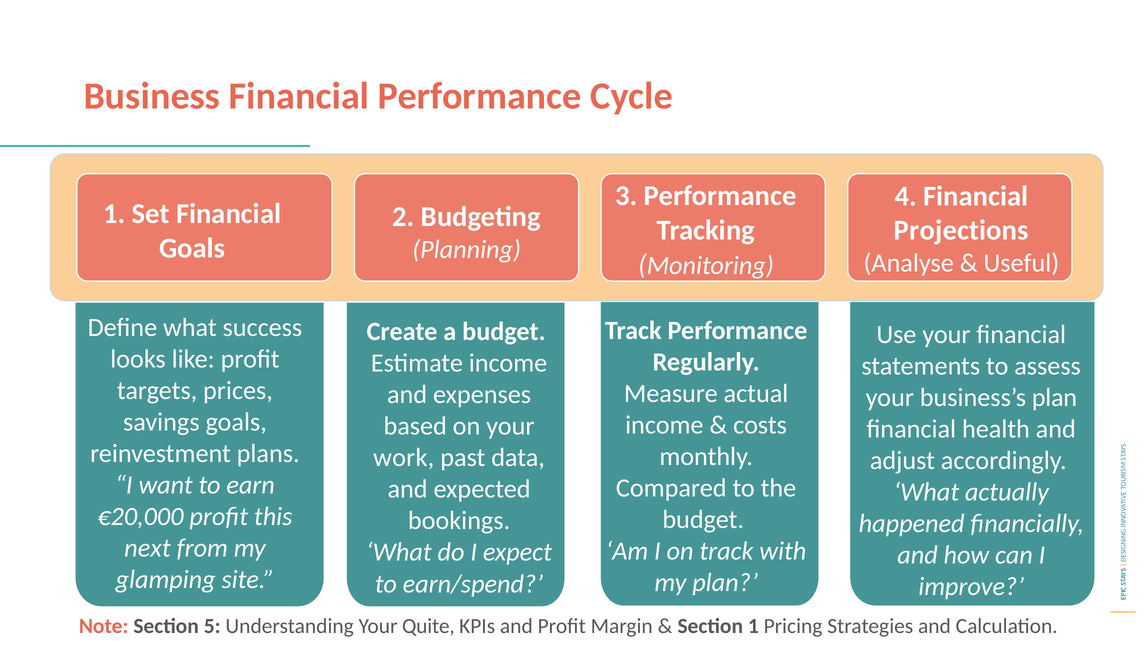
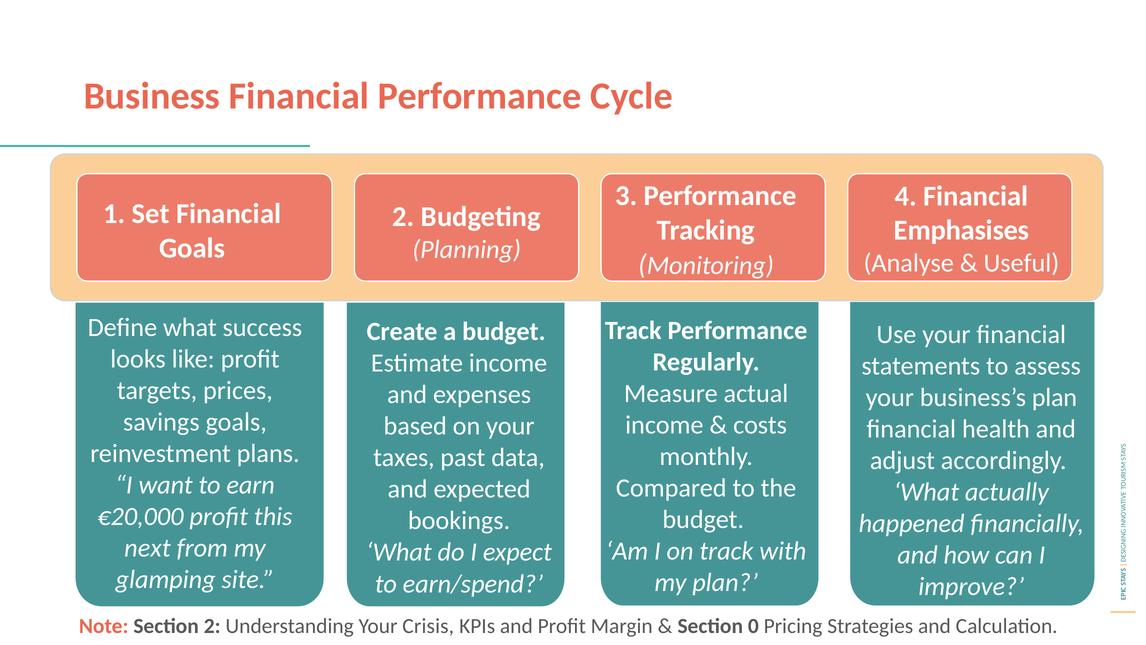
Projections: Projections -> Emphasises
work: work -> taxes
Section 5: 5 -> 2
Quite: Quite -> Crisis
Section 1: 1 -> 0
